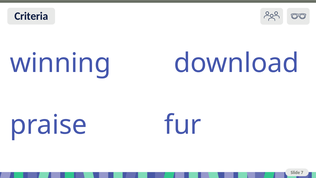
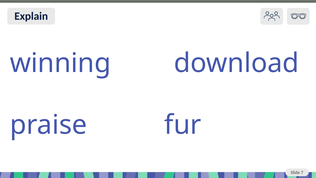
Criteria: Criteria -> Explain
